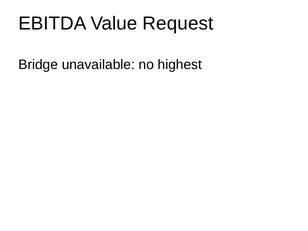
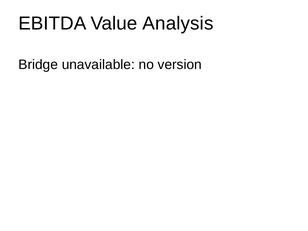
Request: Request -> Analysis
highest: highest -> version
